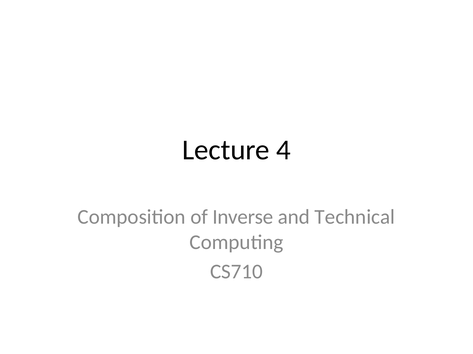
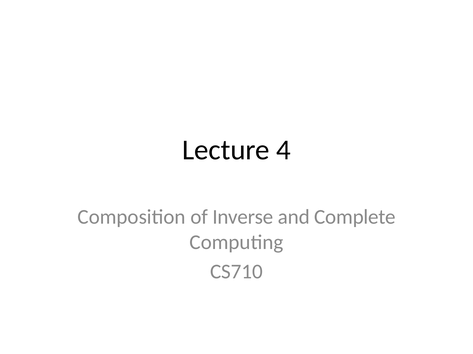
Technical: Technical -> Complete
